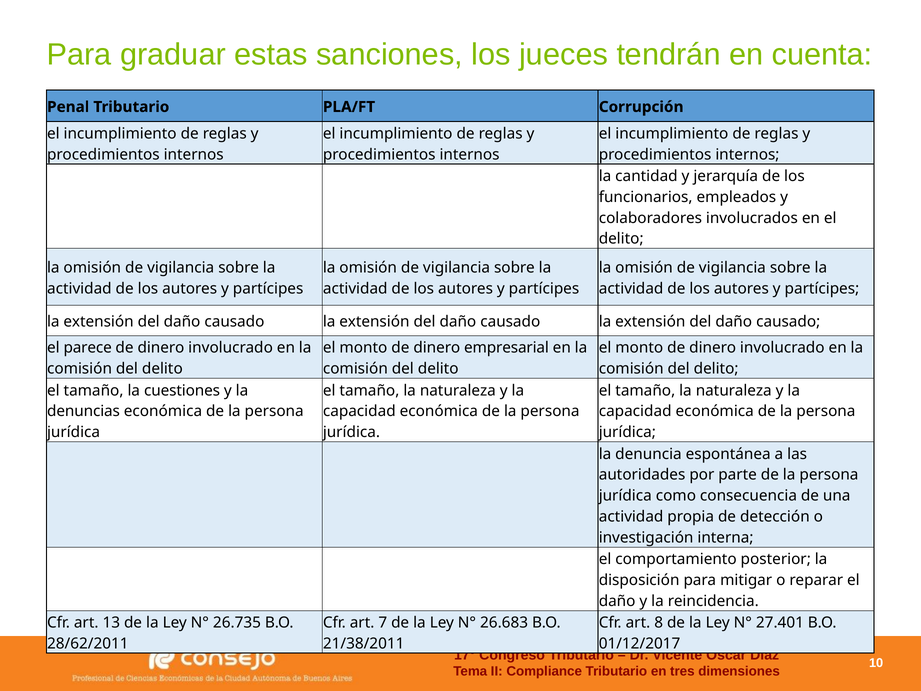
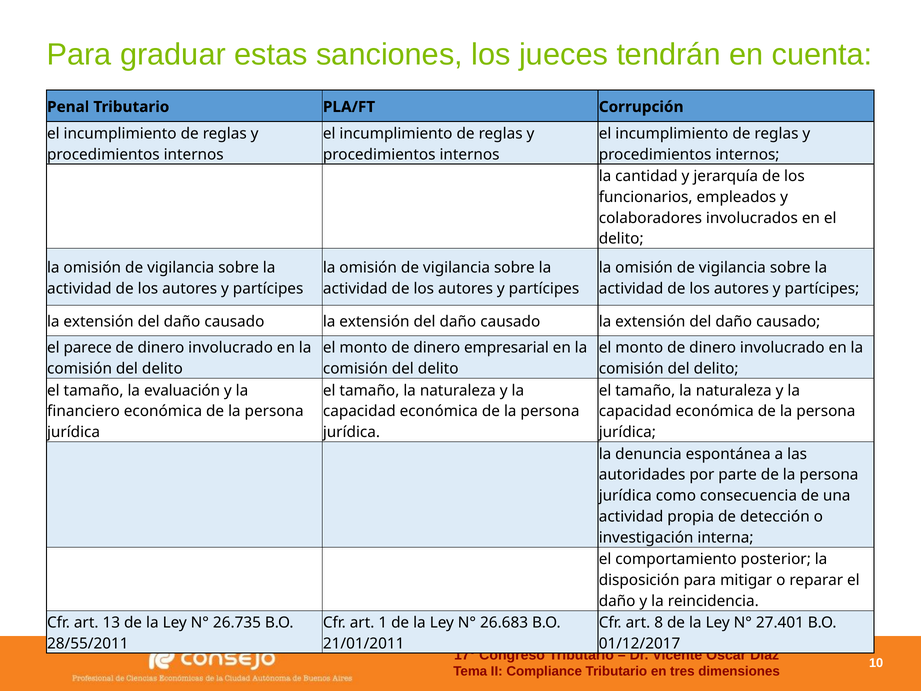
cuestiones: cuestiones -> evaluación
denuncias: denuncias -> financiero
7: 7 -> 1
28/62/2011: 28/62/2011 -> 28/55/2011
21/38/2011: 21/38/2011 -> 21/01/2011
